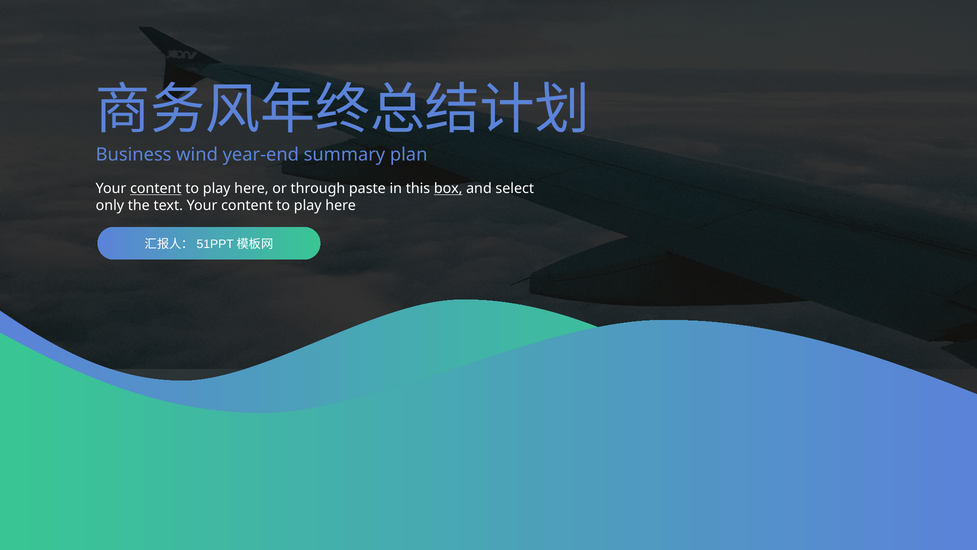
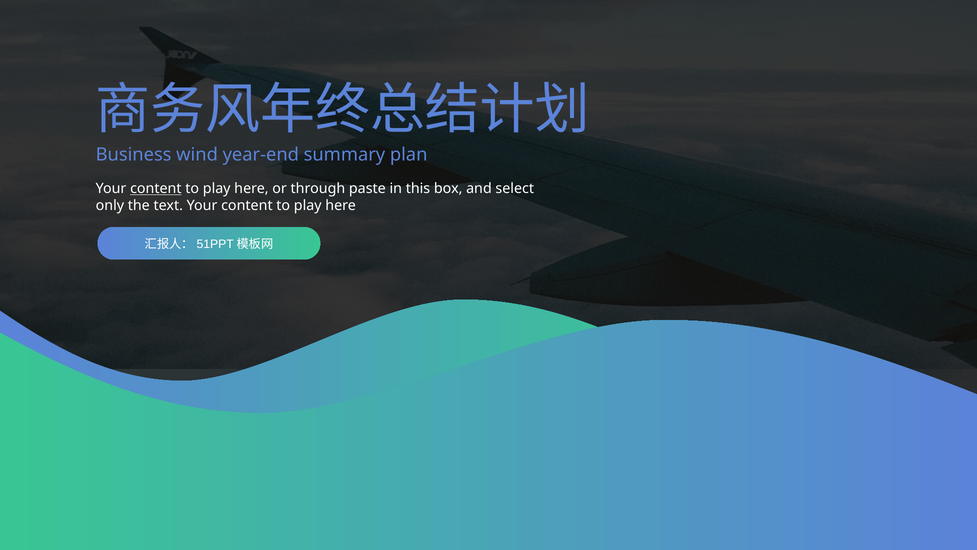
box underline: present -> none
